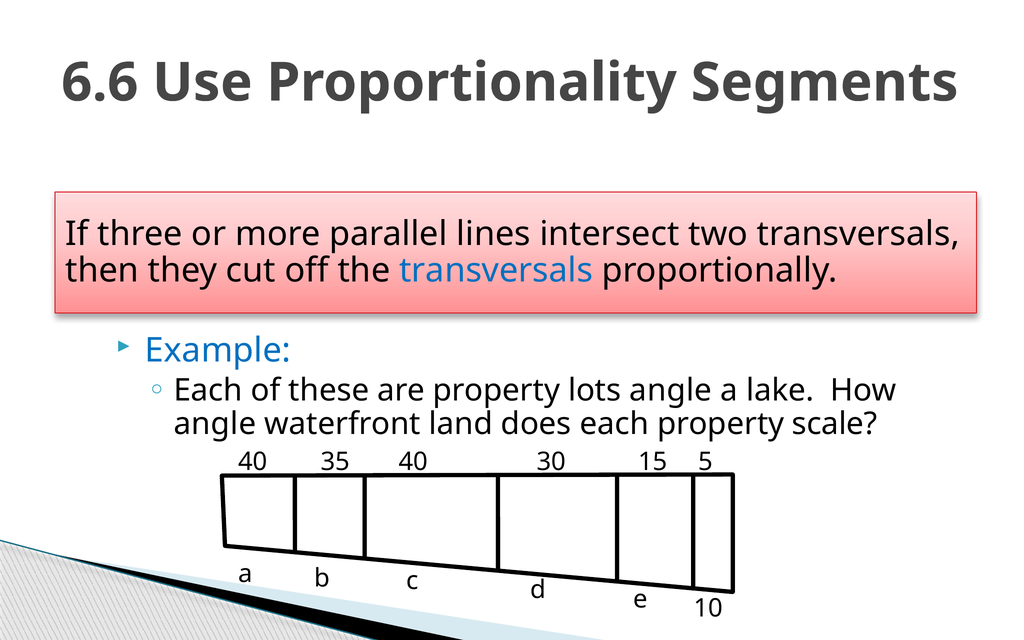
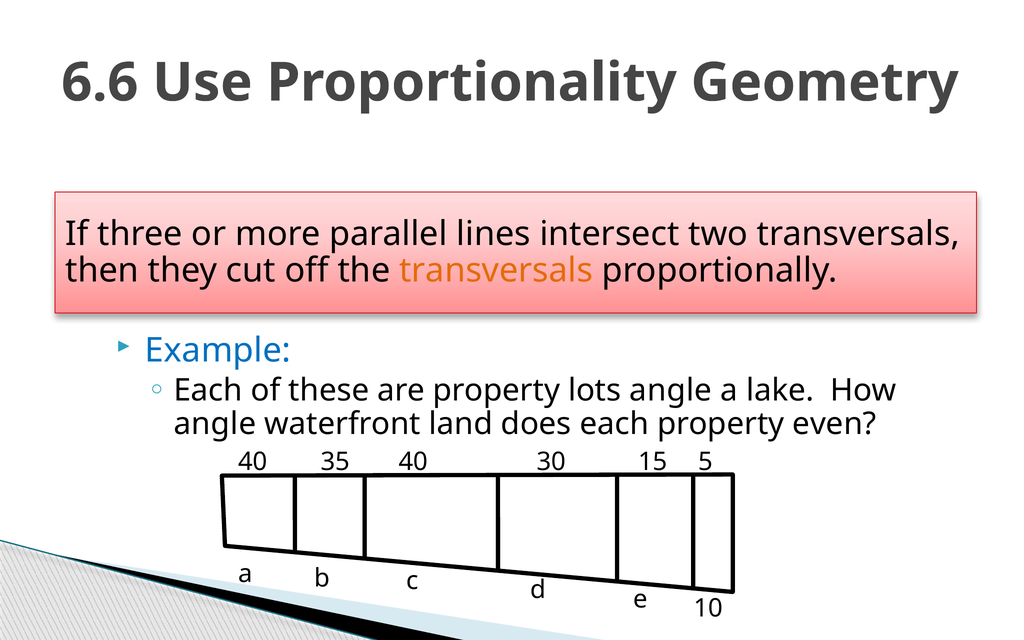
Segments: Segments -> Geometry
transversals at (496, 271) colour: blue -> orange
scale: scale -> even
